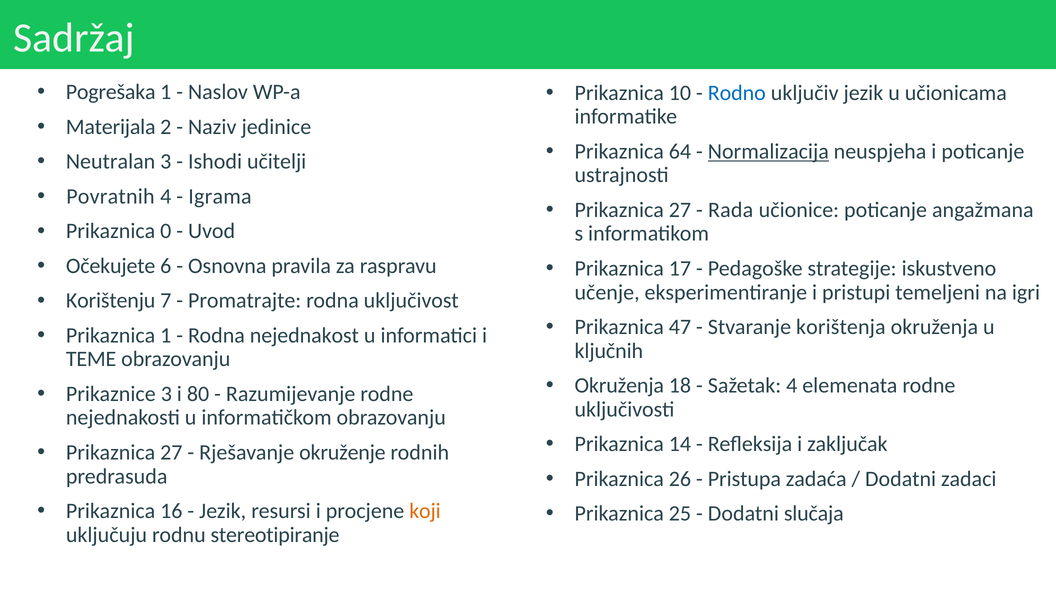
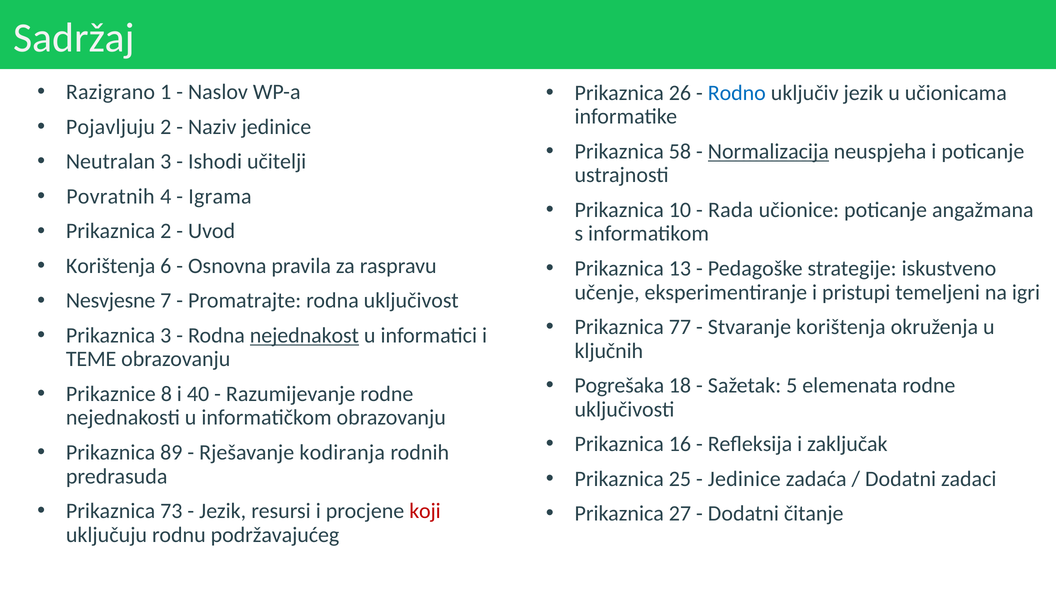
Pogrešaka: Pogrešaka -> Razigrano
10: 10 -> 26
Materijala: Materijala -> Pojavljuju
64: 64 -> 58
27 at (680, 210): 27 -> 10
Prikaznica 0: 0 -> 2
Očekujete at (111, 266): Očekujete -> Korištenja
17: 17 -> 13
Korištenju: Korištenju -> Nesvjesne
47: 47 -> 77
Prikaznica 1: 1 -> 3
nejednakost underline: none -> present
Okruženja at (619, 386): Okruženja -> Pogrešaka
Sažetak 4: 4 -> 5
Prikaznice 3: 3 -> 8
80: 80 -> 40
14: 14 -> 16
27 at (171, 452): 27 -> 89
okruženje: okruženje -> kodiranja
26: 26 -> 25
Pristupa at (744, 479): Pristupa -> Jedinice
16: 16 -> 73
koji colour: orange -> red
25: 25 -> 27
slučaja: slučaja -> čitanje
stereotipiranje: stereotipiranje -> podržavajućeg
